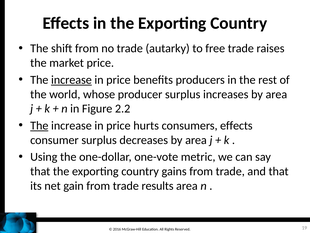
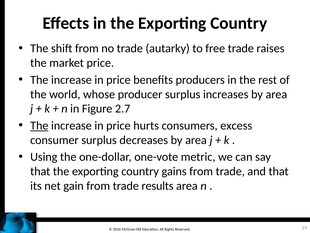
increase at (71, 80) underline: present -> none
2.2: 2.2 -> 2.7
consumers effects: effects -> excess
